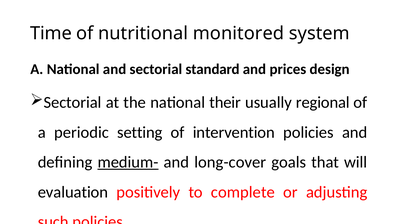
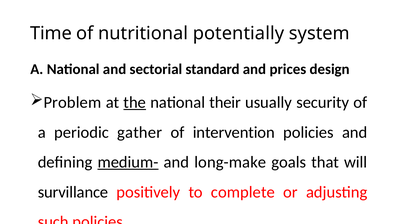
monitored: monitored -> potentially
Sectorial at (73, 102): Sectorial -> Problem
the underline: none -> present
regional: regional -> security
setting: setting -> gather
long-cover: long-cover -> long-make
evaluation: evaluation -> survillance
